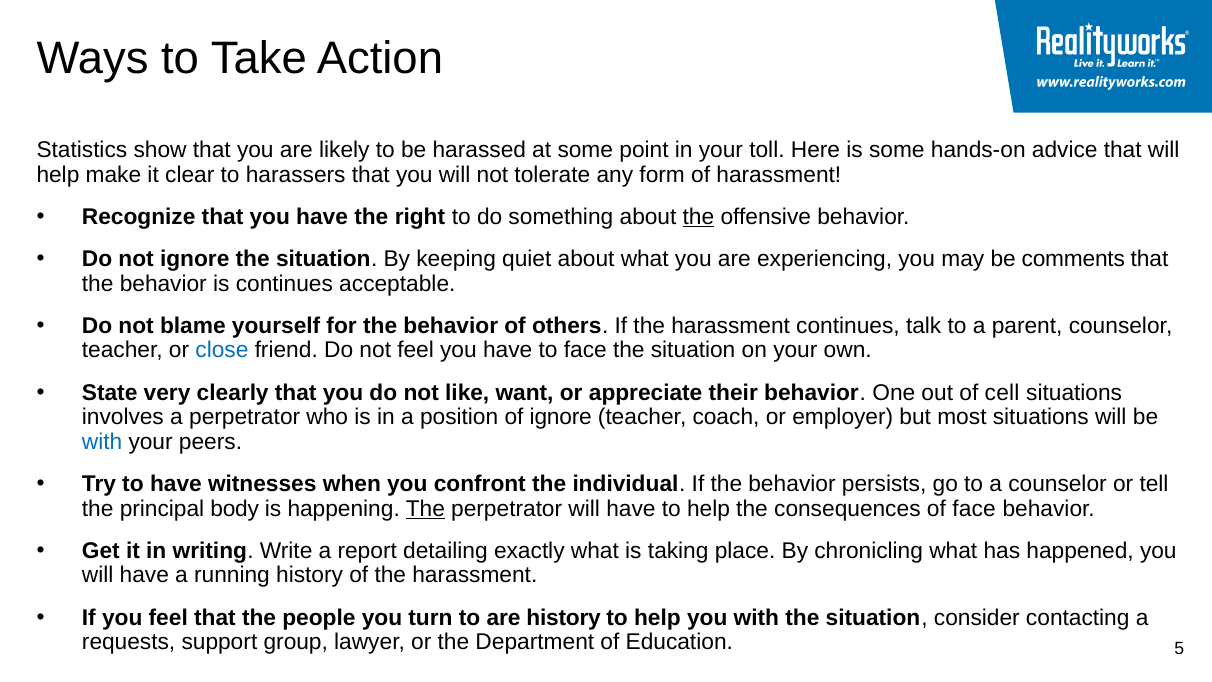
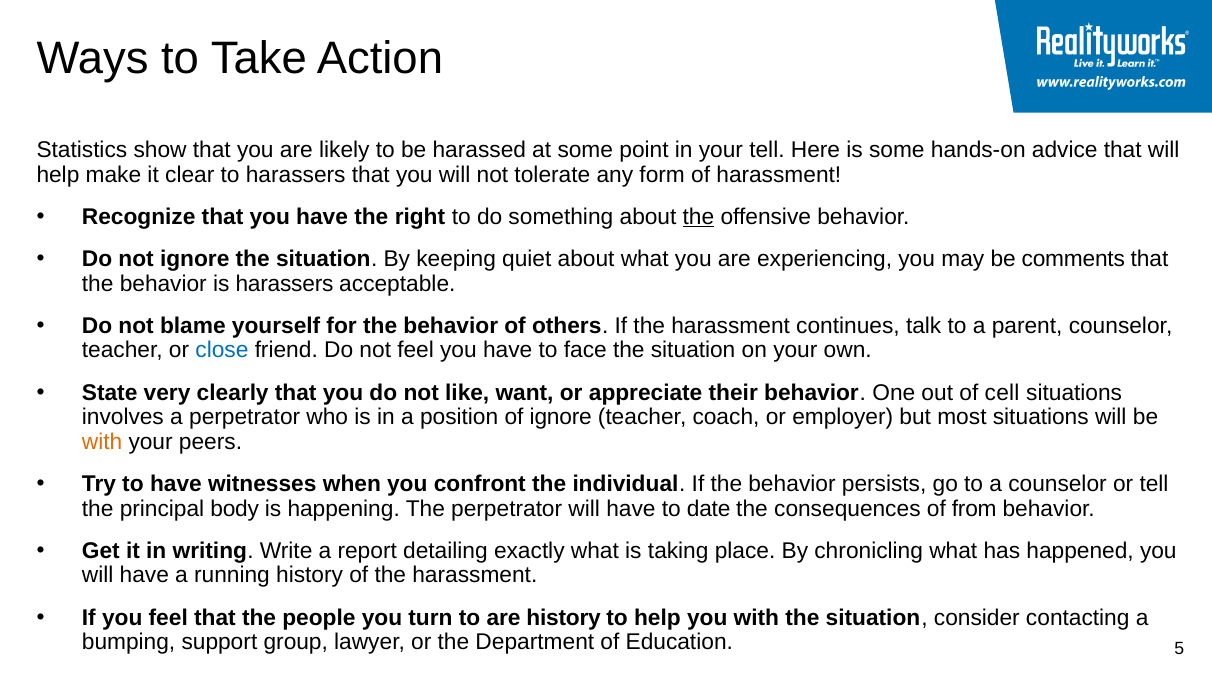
your toll: toll -> tell
is continues: continues -> harassers
with at (102, 442) colour: blue -> orange
The at (425, 508) underline: present -> none
have to help: help -> date
of face: face -> from
requests: requests -> bumping
